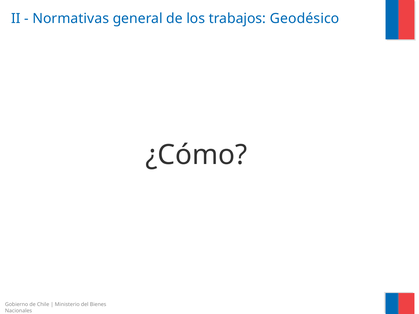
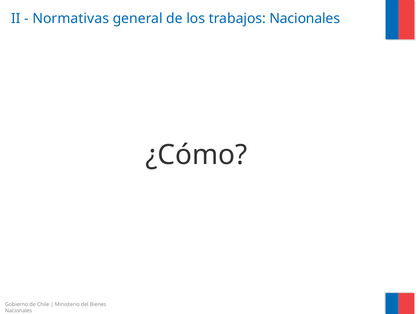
trabajos Geodésico: Geodésico -> Nacionales
